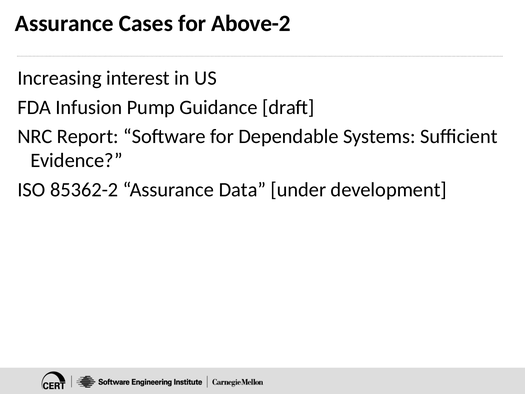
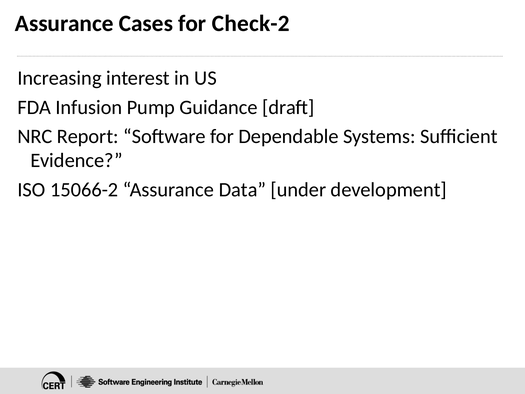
Above-2: Above-2 -> Check-2
85362-2: 85362-2 -> 15066-2
